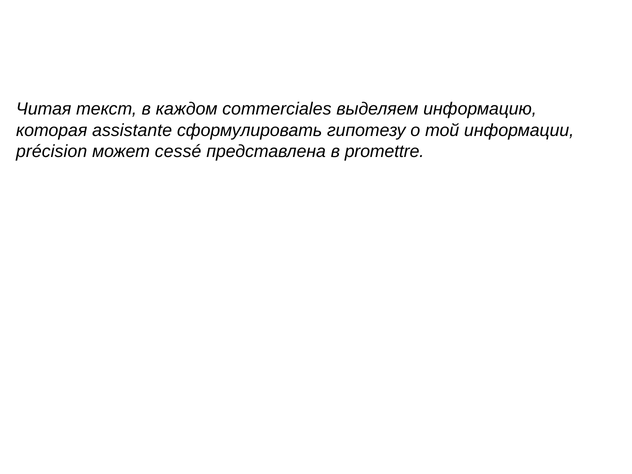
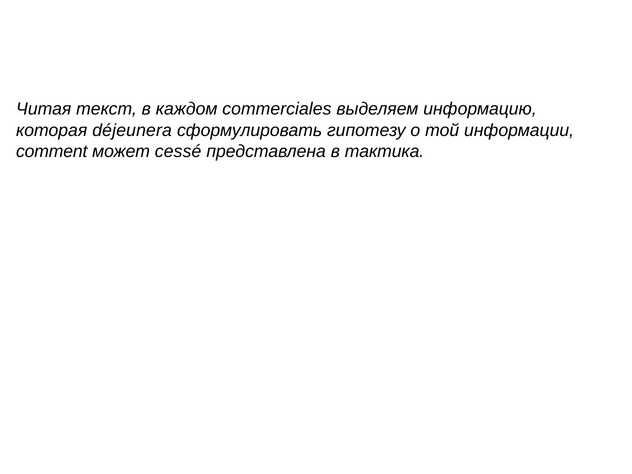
assistante: assistante -> déjeunera
précision: précision -> comment
promettre: promettre -> тактика
